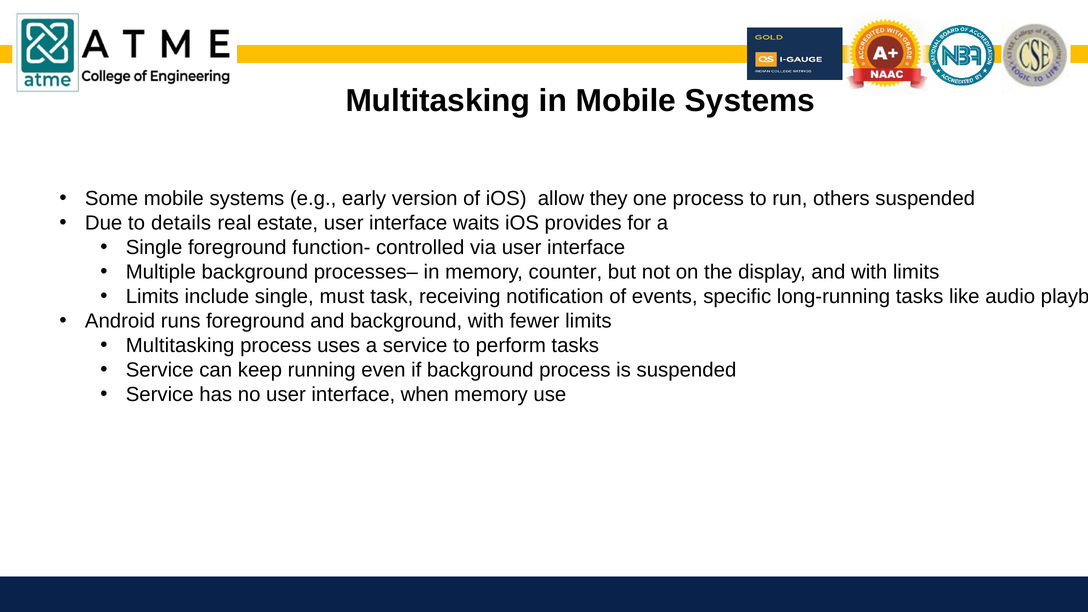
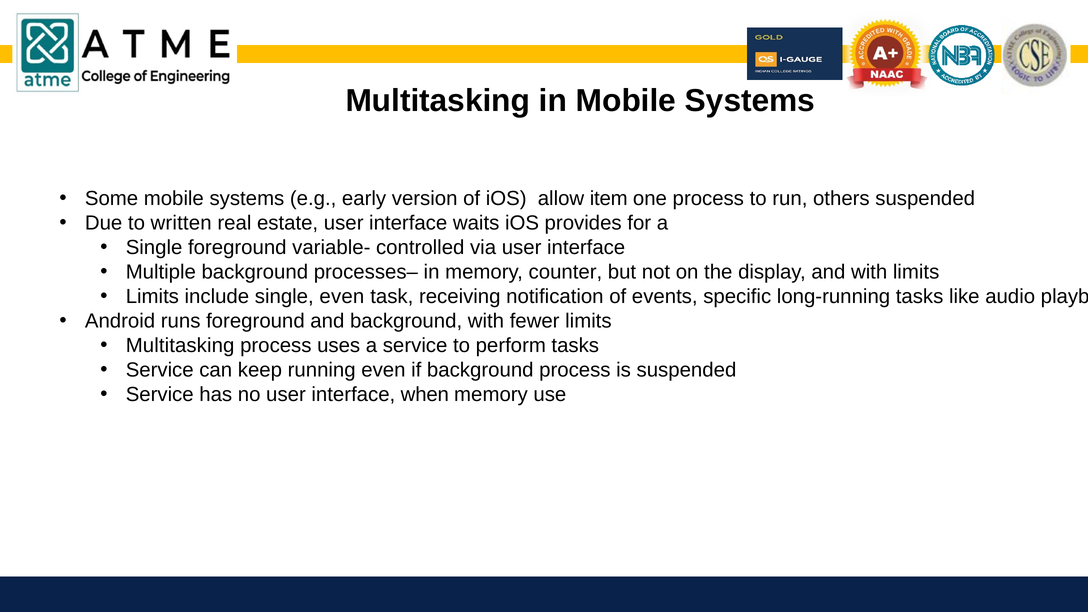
they: they -> item
details: details -> written
function-: function- -> variable-
single must: must -> even
